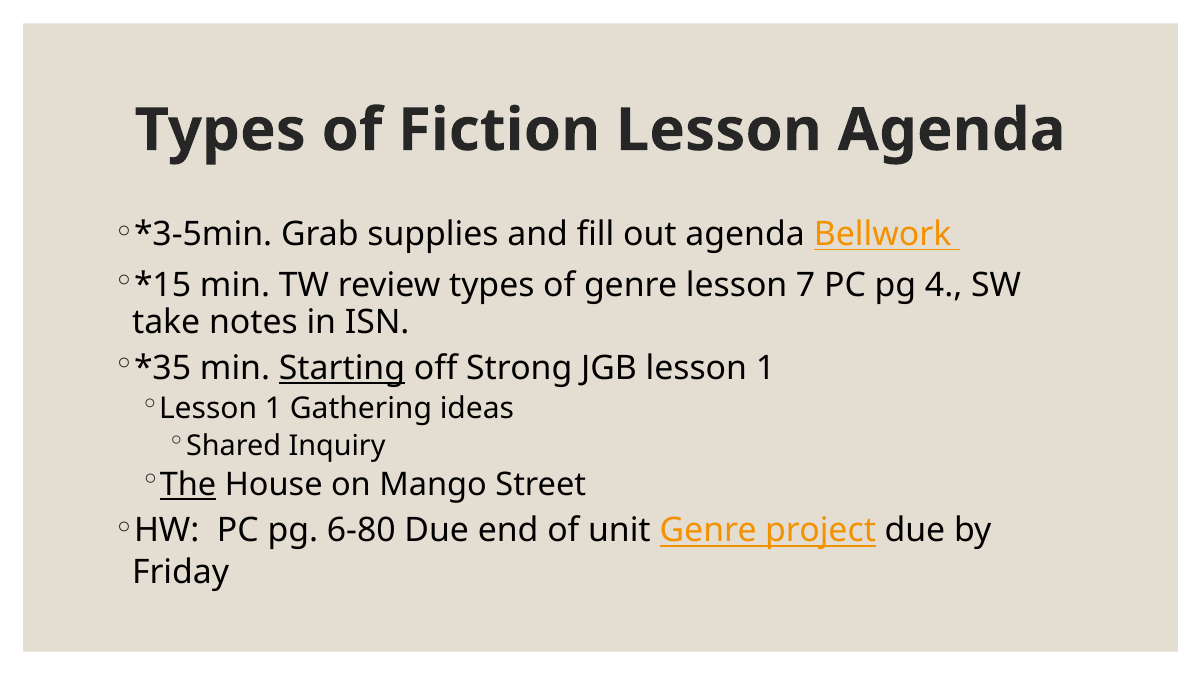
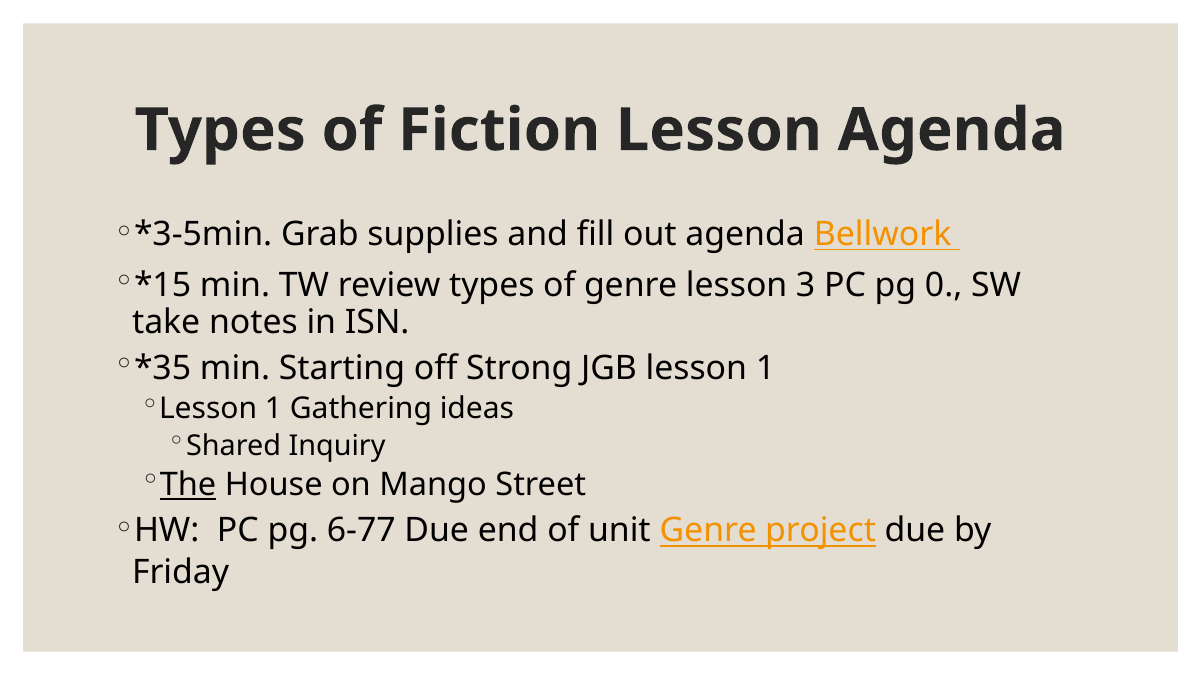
7: 7 -> 3
4: 4 -> 0
Starting underline: present -> none
6-80: 6-80 -> 6-77
